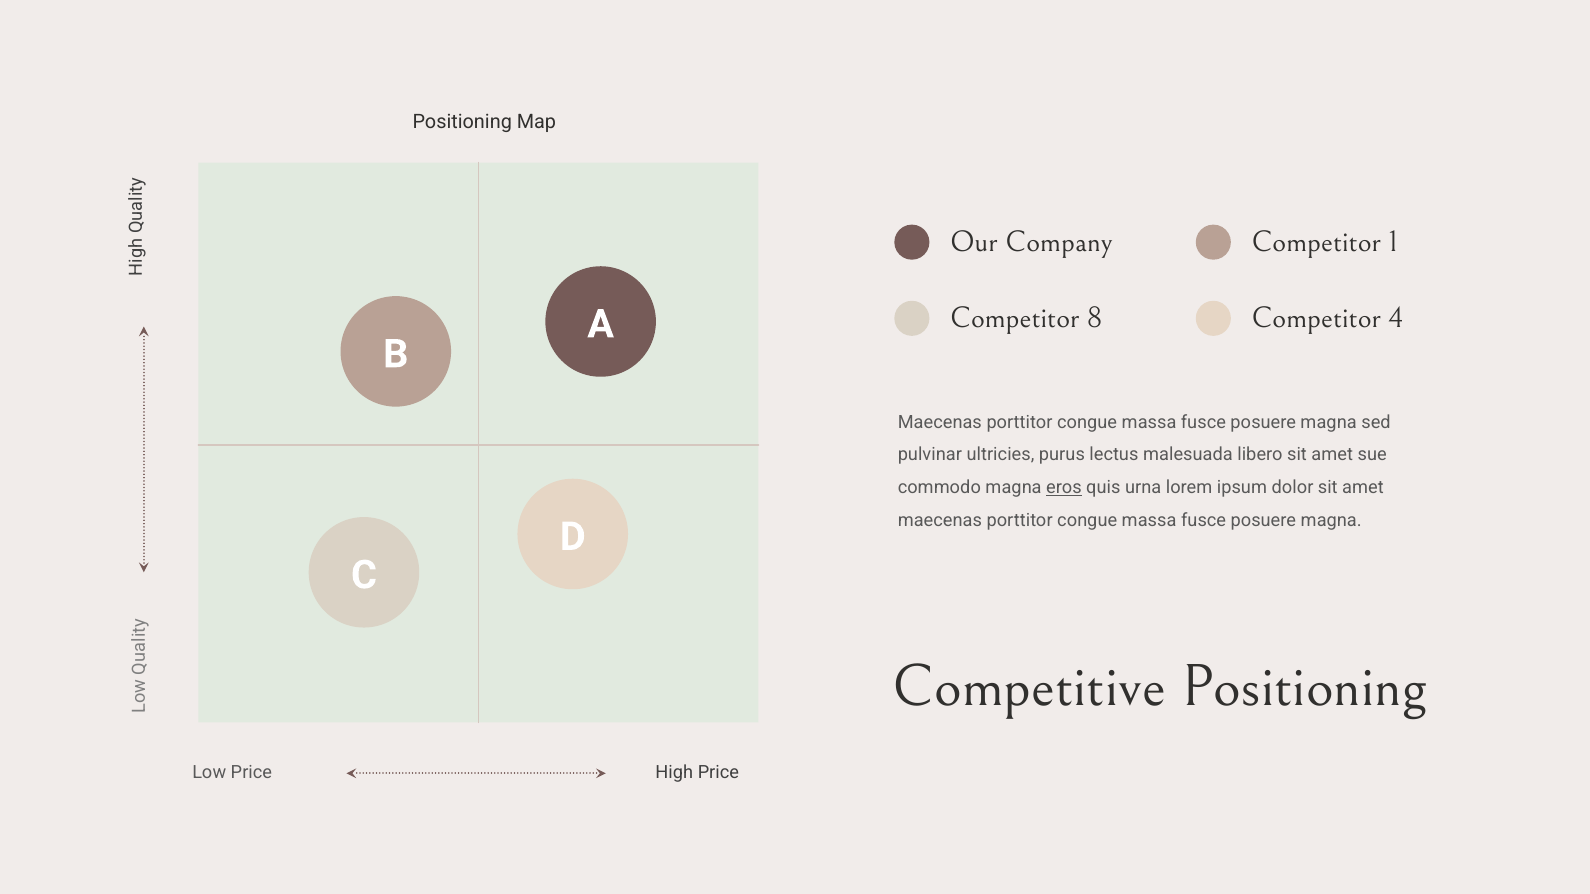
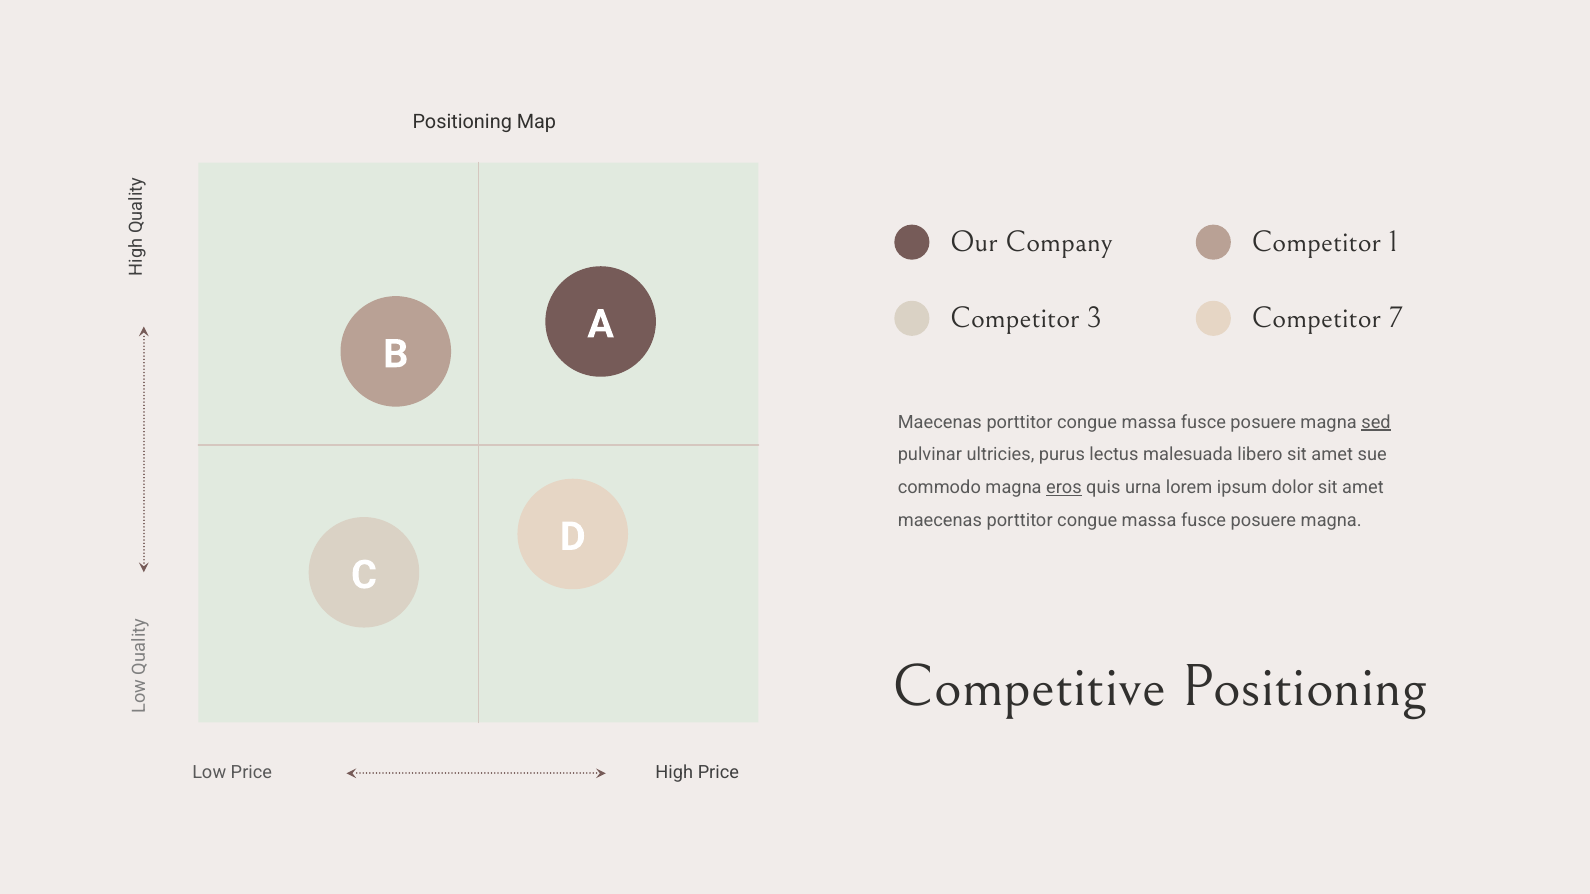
8: 8 -> 3
4: 4 -> 7
sed underline: none -> present
